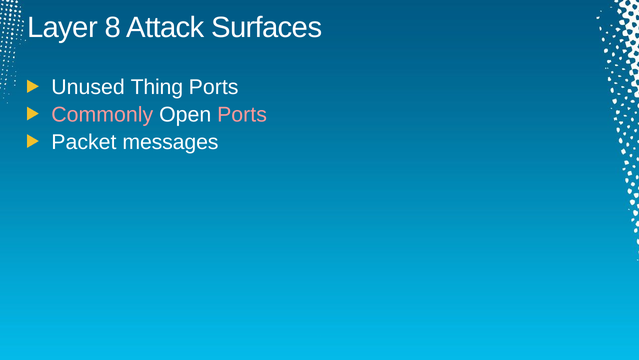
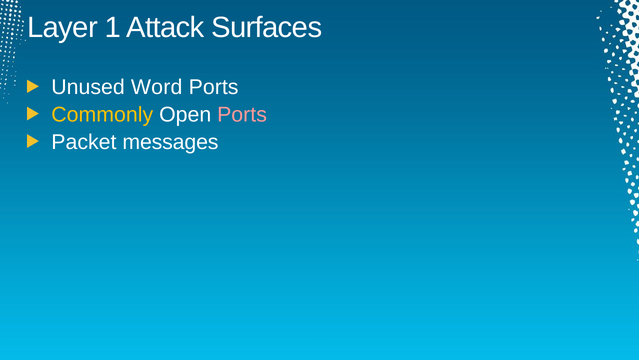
8: 8 -> 1
Thing: Thing -> Word
Commonly colour: pink -> yellow
